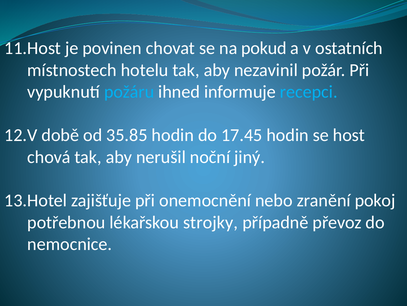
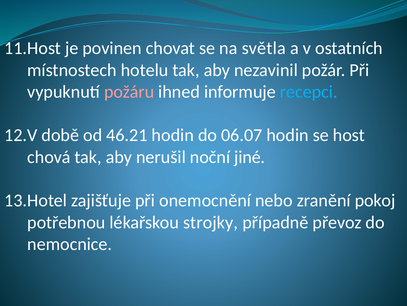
pokud: pokud -> světla
požáru colour: light blue -> pink
35.85: 35.85 -> 46.21
17.45: 17.45 -> 06.07
jiný: jiný -> jiné
